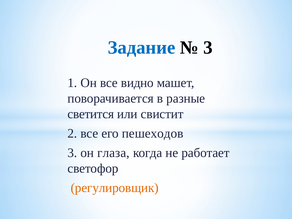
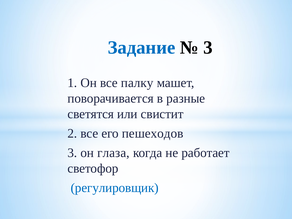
видно: видно -> палку
светится: светится -> светятся
регулировщик colour: orange -> blue
